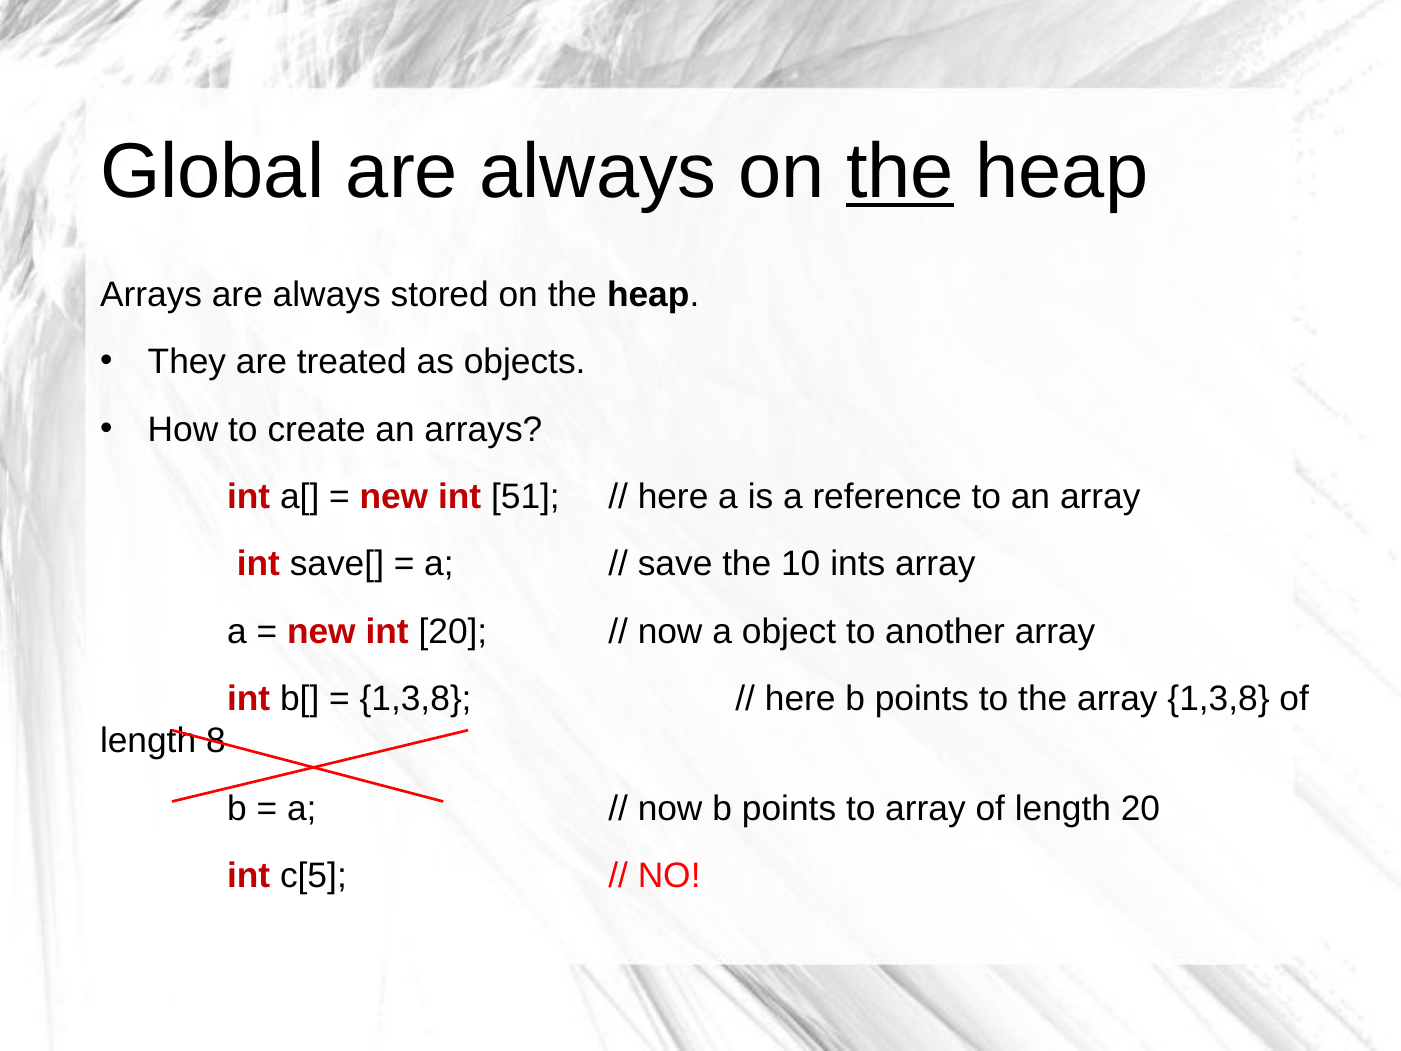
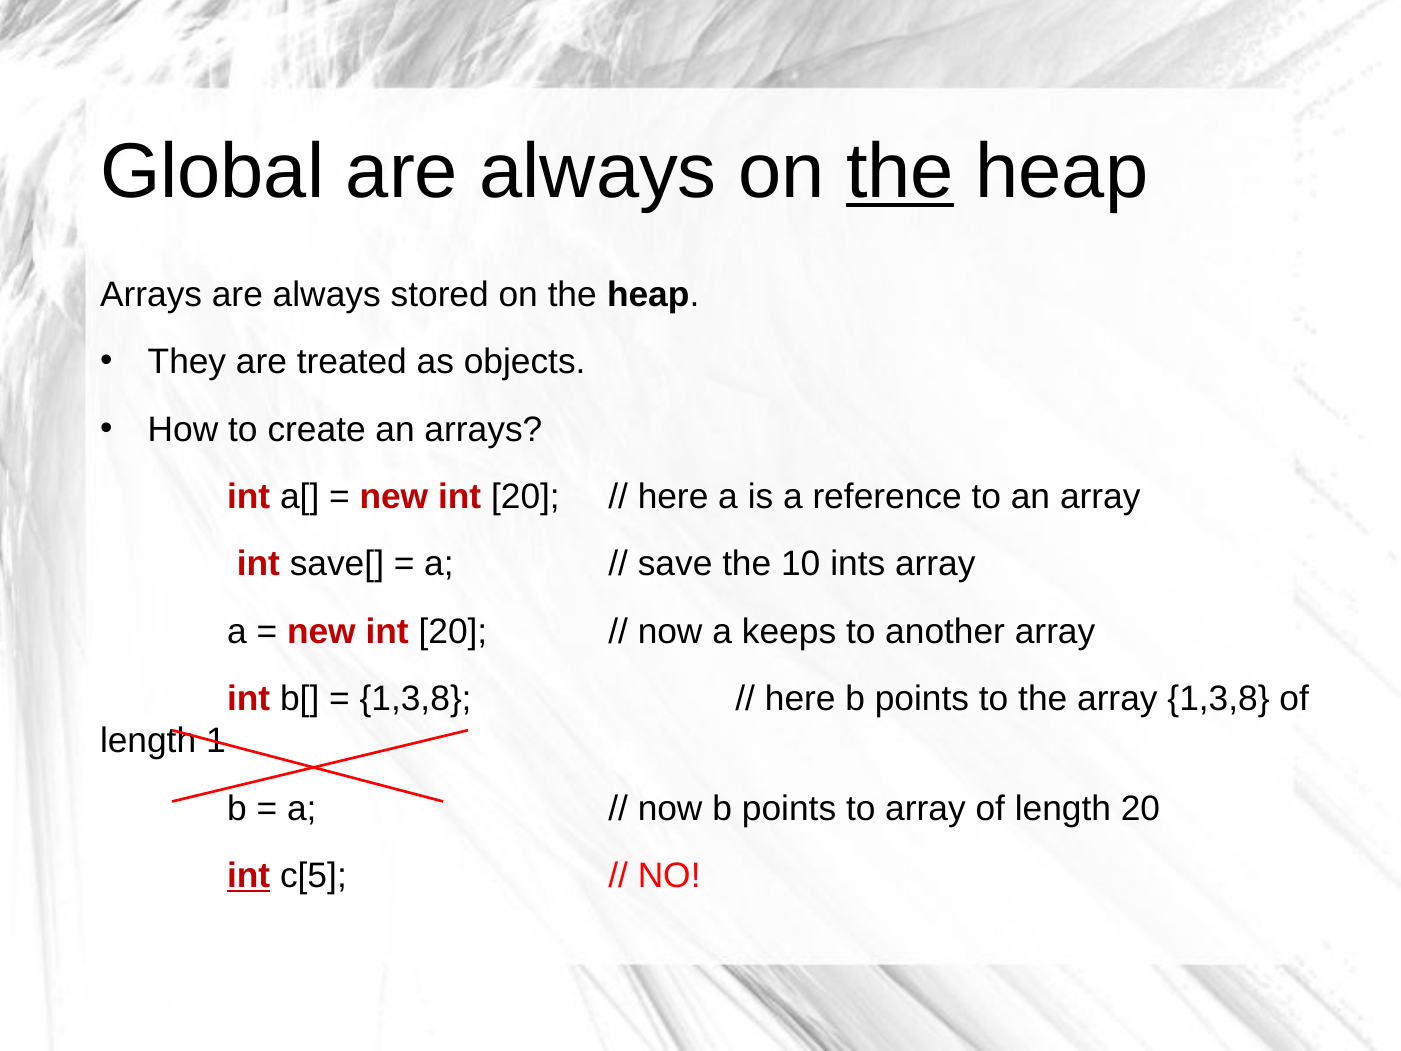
51 at (525, 497): 51 -> 20
object: object -> keeps
8: 8 -> 1
int at (249, 876) underline: none -> present
